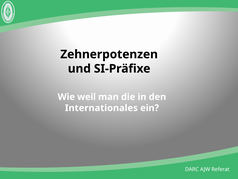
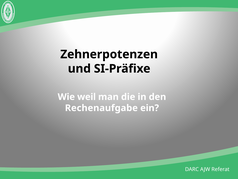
Internationales: Internationales -> Rechenaufgabe
